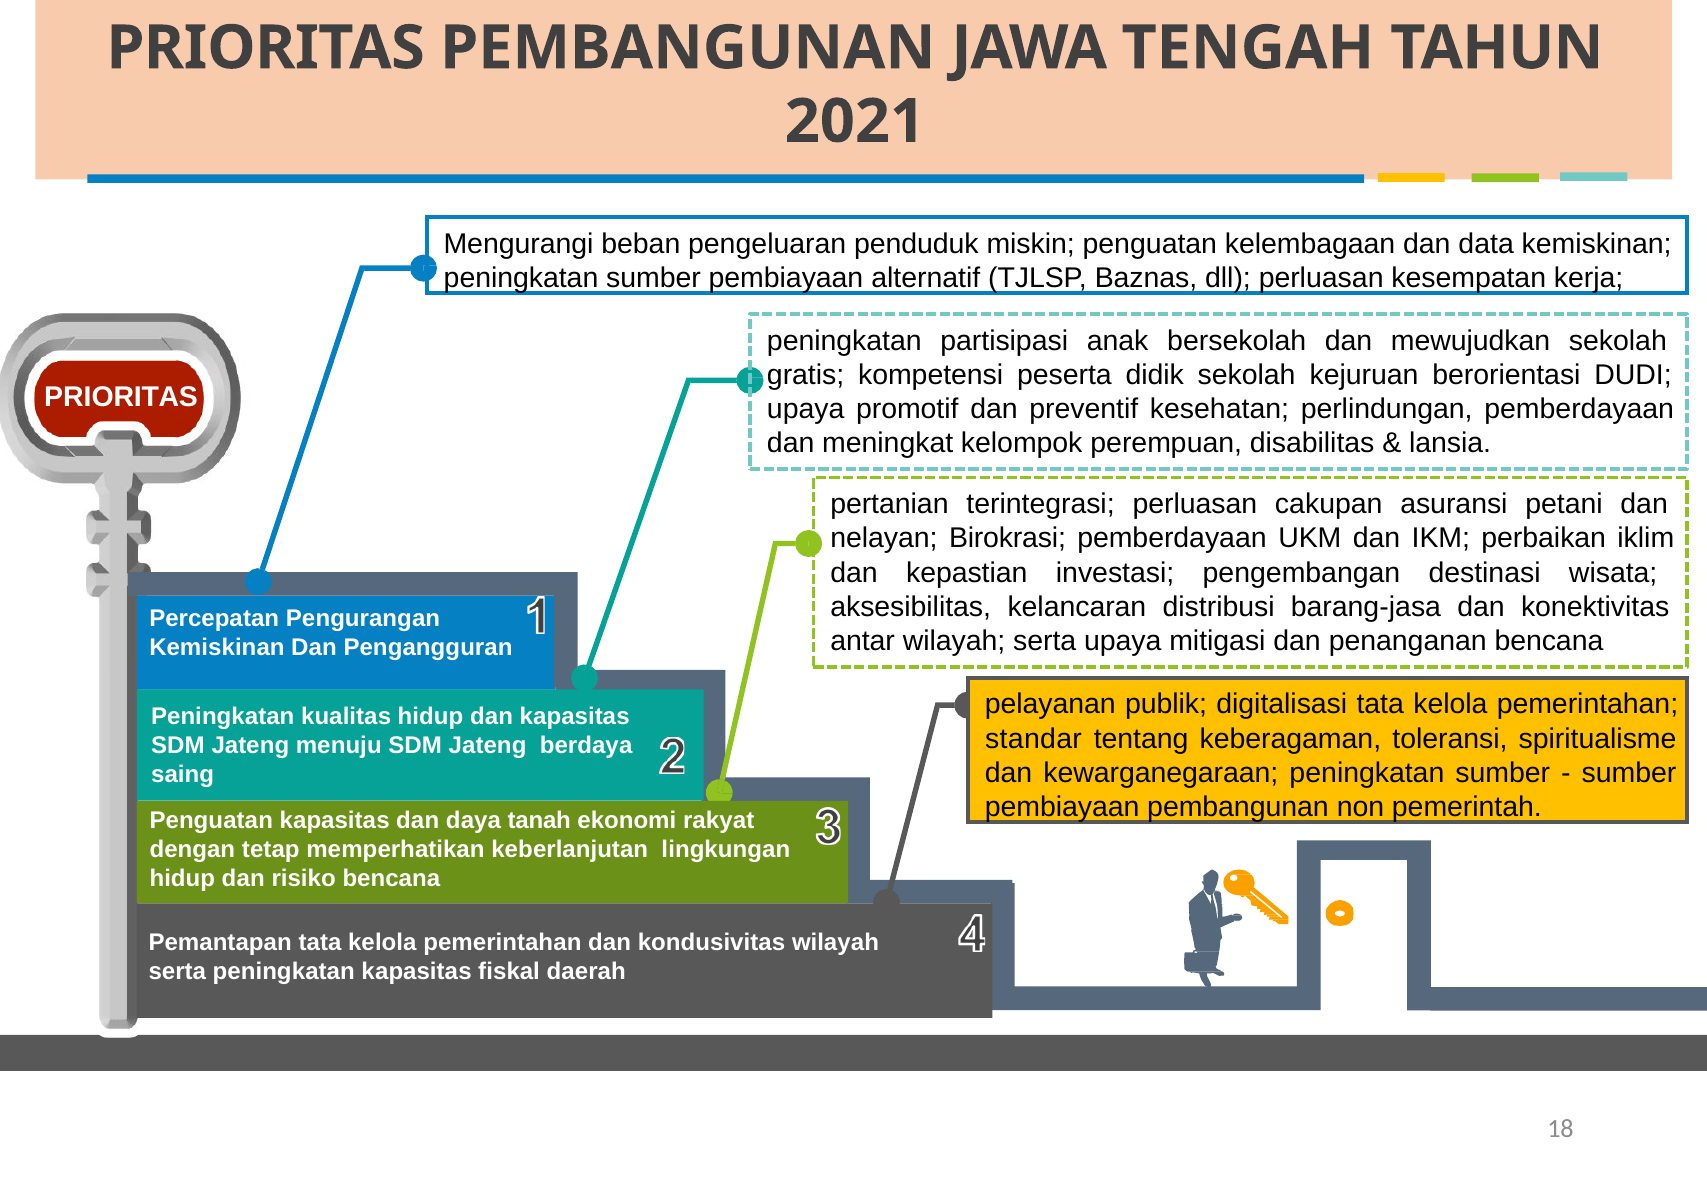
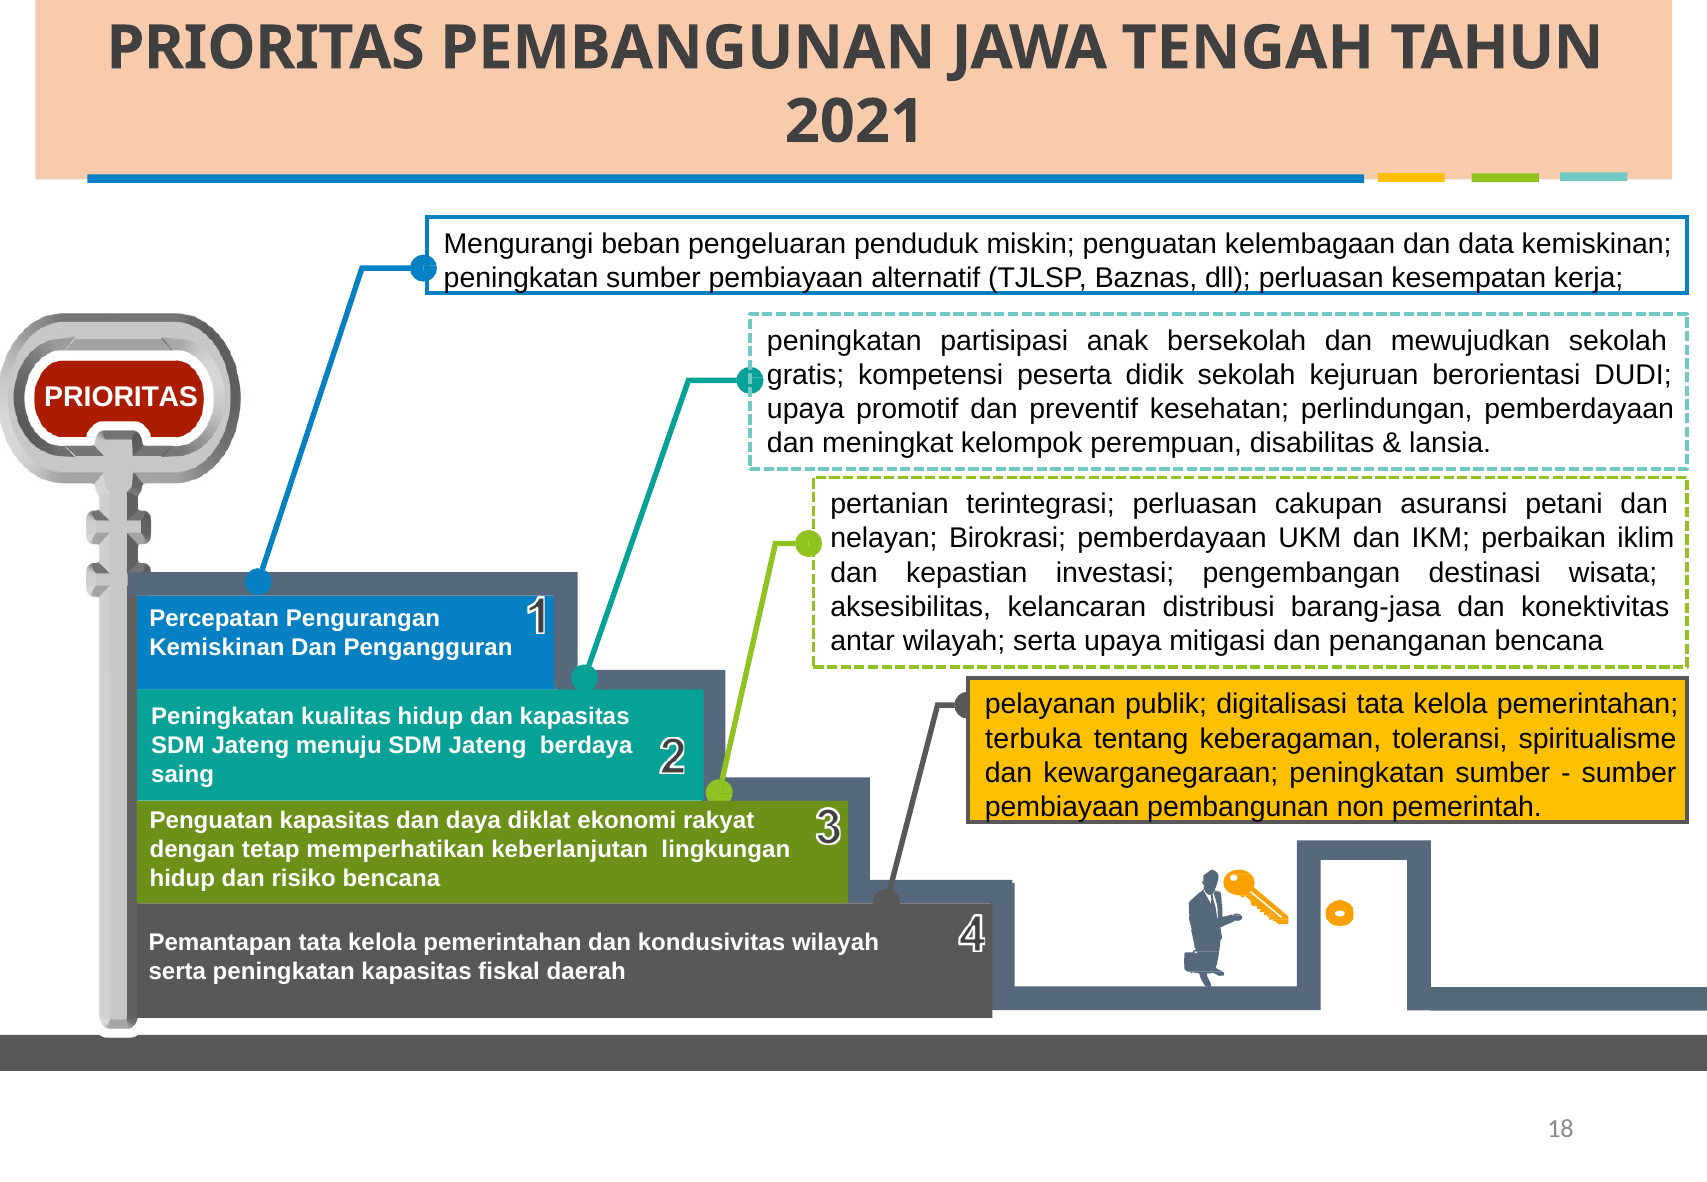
standar: standar -> terbuka
tanah: tanah -> diklat
